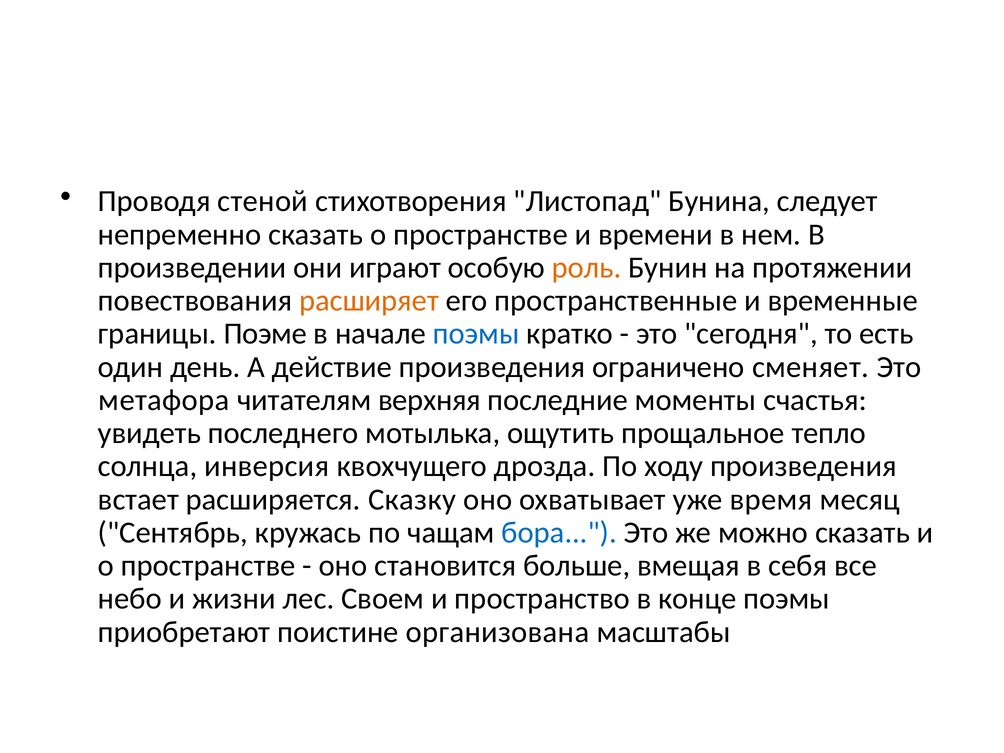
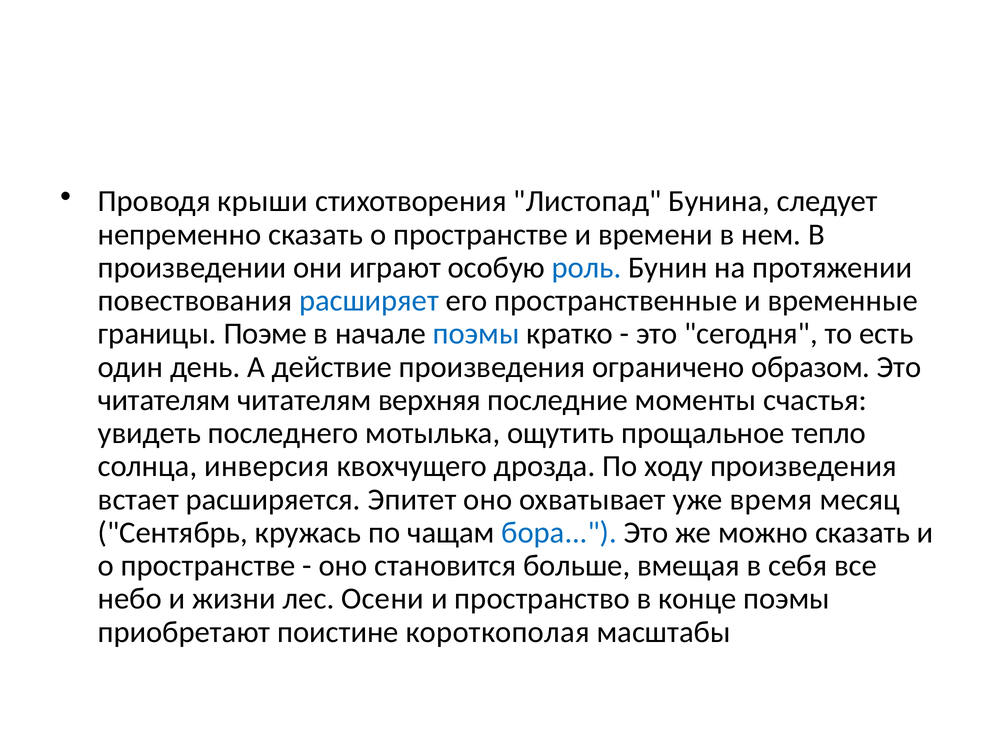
стеной: стеной -> крыши
роль colour: orange -> blue
расширяет colour: orange -> blue
сменяет: сменяет -> образом
метафора at (164, 400): метафора -> читателям
Сказку: Сказку -> Эпитет
Своем: Своем -> Осени
организована: организована -> короткополая
